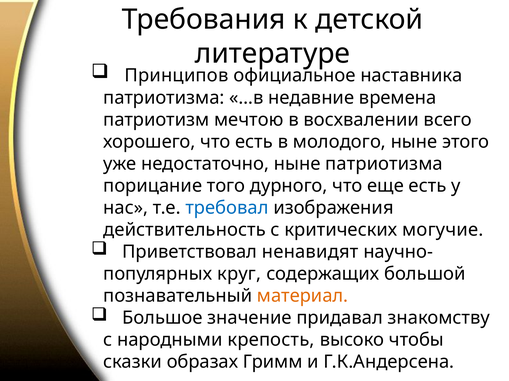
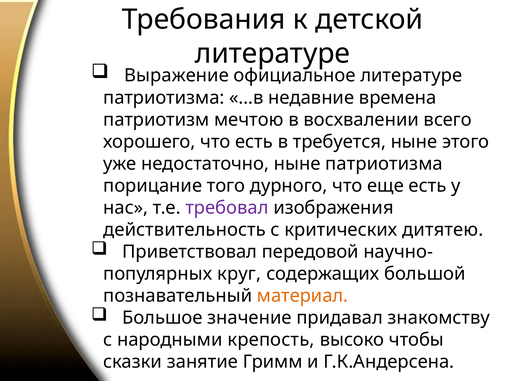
Принципов: Принципов -> Выражение
официальное наставника: наставника -> литературе
молодого: молодого -> требуется
требовал colour: blue -> purple
могучие: могучие -> дитятею
ненавидят: ненавидят -> передовой
образах: образах -> занятие
